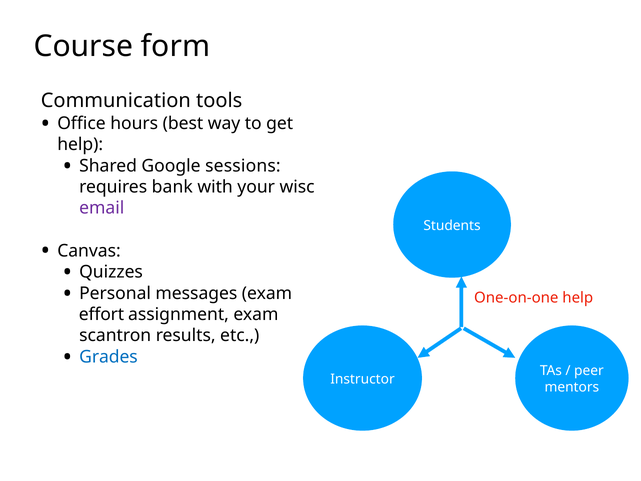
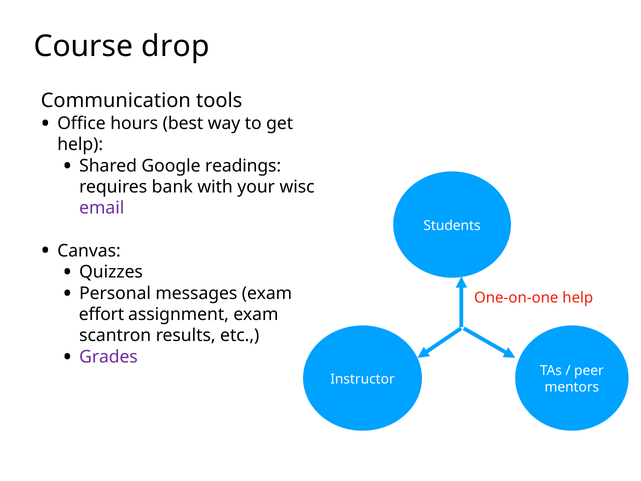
form: form -> drop
sessions: sessions -> readings
Grades colour: blue -> purple
